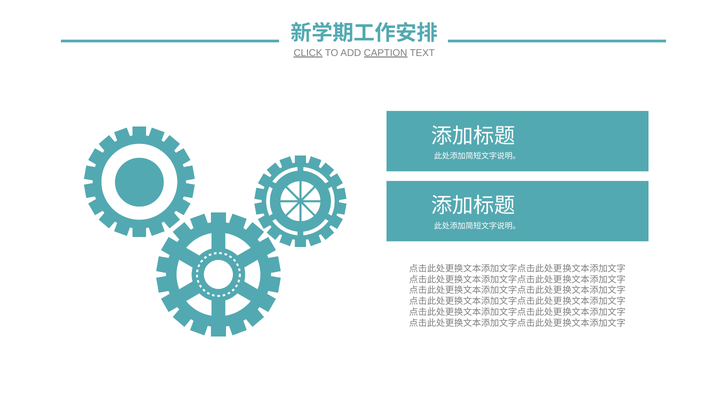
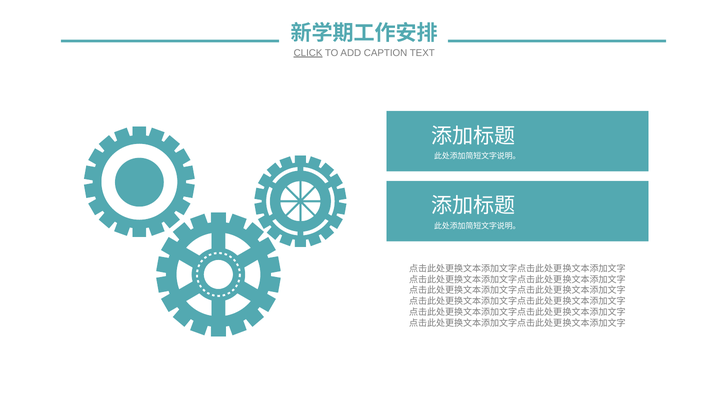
CAPTION underline: present -> none
